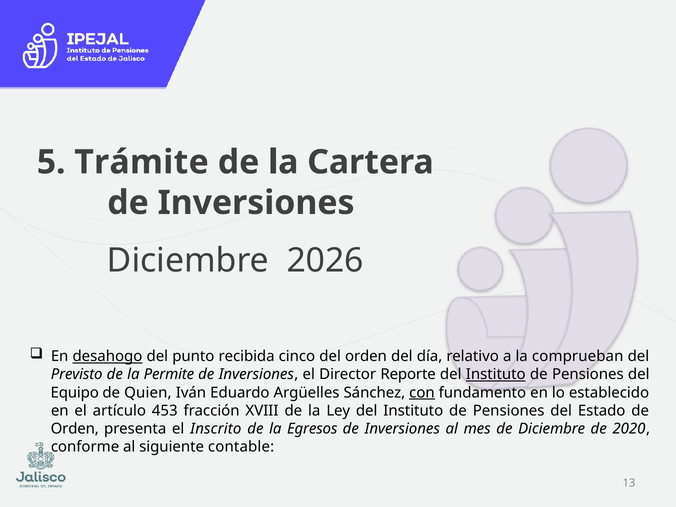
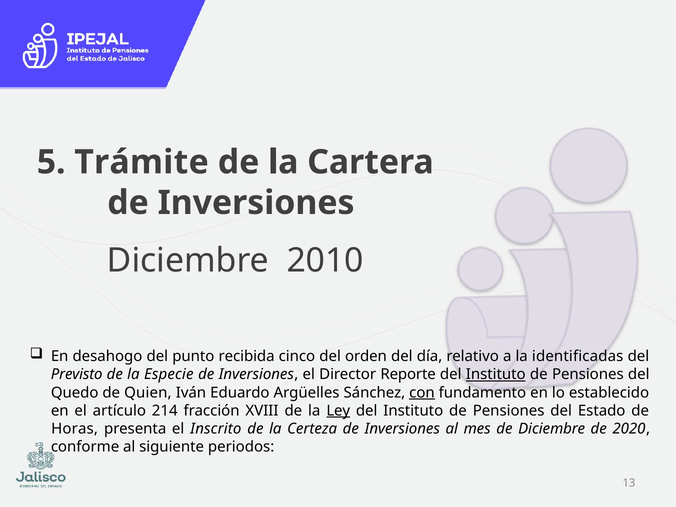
2026: 2026 -> 2010
desahogo underline: present -> none
comprueban: comprueban -> identificadas
Permite: Permite -> Especie
Equipo: Equipo -> Quedo
453: 453 -> 214
Ley underline: none -> present
Orden at (75, 429): Orden -> Horas
Egresos: Egresos -> Certeza
contable: contable -> periodos
